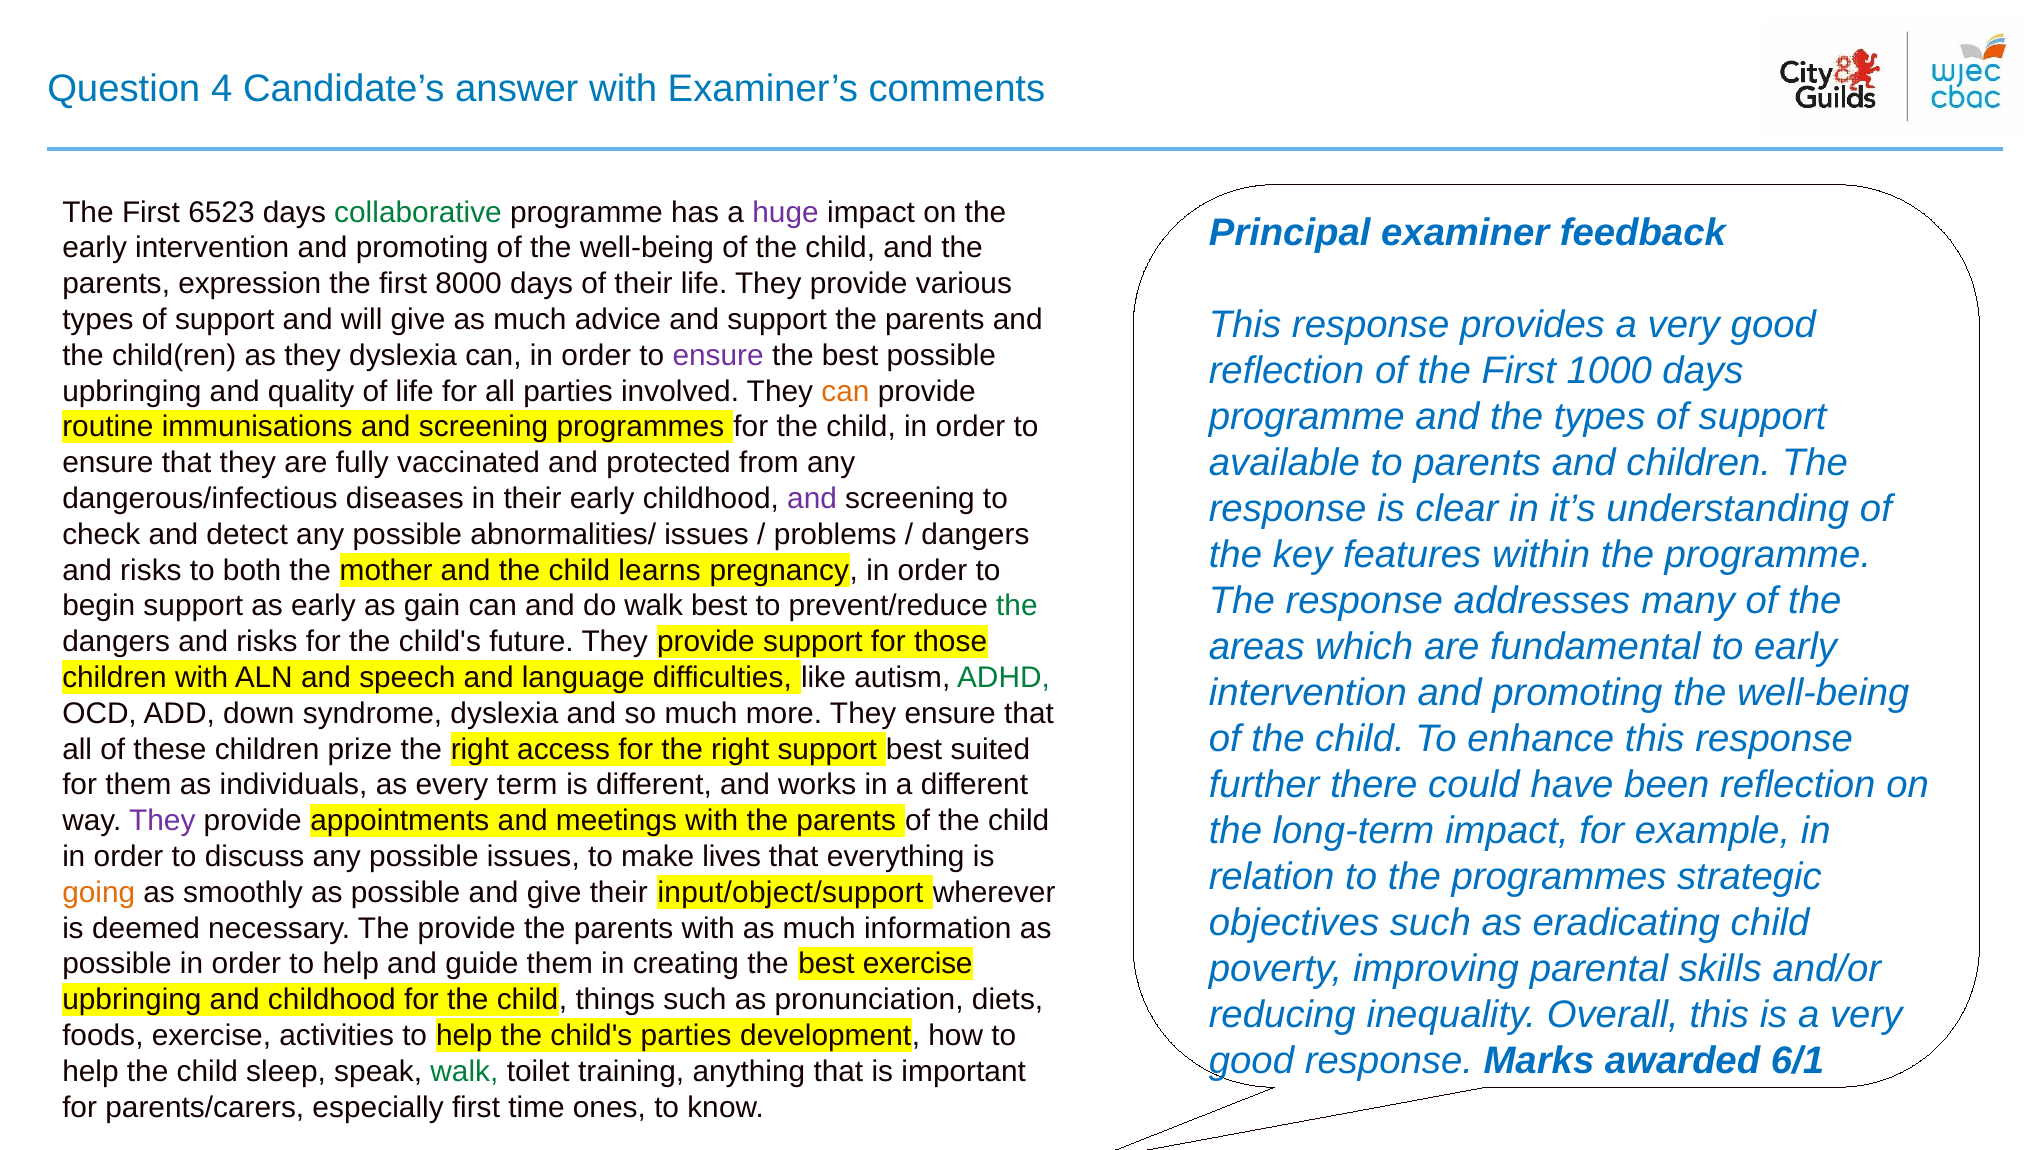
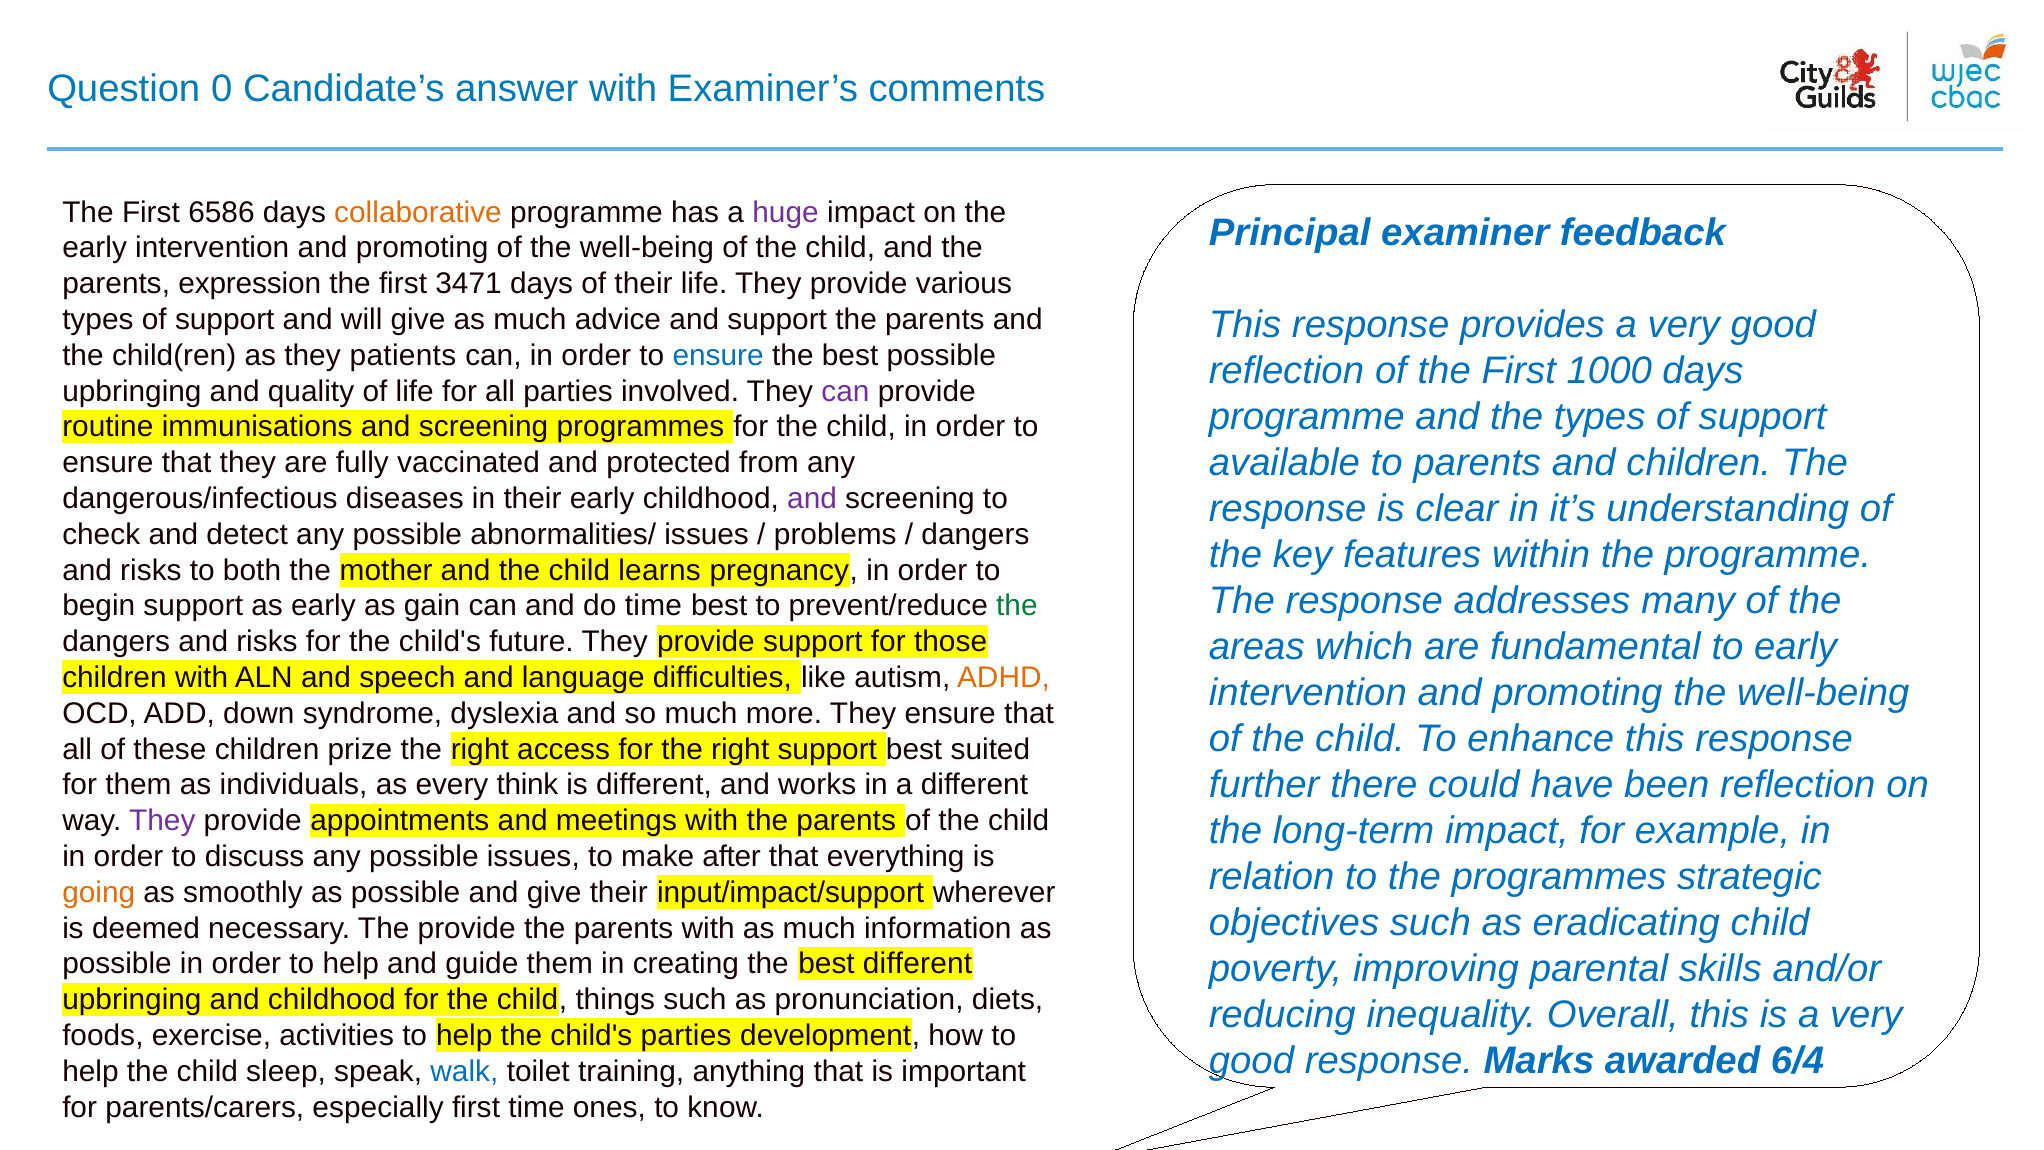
4: 4 -> 0
6523: 6523 -> 6586
collaborative colour: green -> orange
8000: 8000 -> 3471
they dyslexia: dyslexia -> patients
ensure at (718, 355) colour: purple -> blue
can at (845, 391) colour: orange -> purple
do walk: walk -> time
ADHD colour: green -> orange
term: term -> think
lives: lives -> after
input/object/support: input/object/support -> input/impact/support
best exercise: exercise -> different
6/1: 6/1 -> 6/4
walk at (464, 1071) colour: green -> blue
